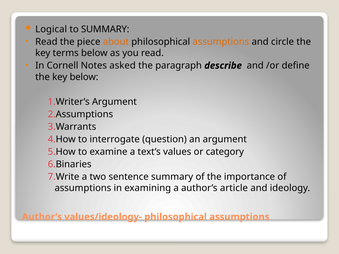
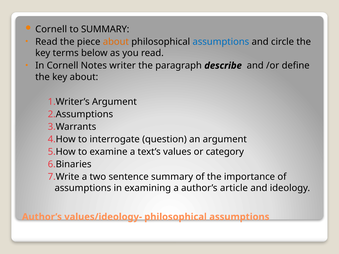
Logical at (51, 29): Logical -> Cornell
assumptions at (221, 42) colour: orange -> blue
asked: asked -> writer
key below: below -> about
